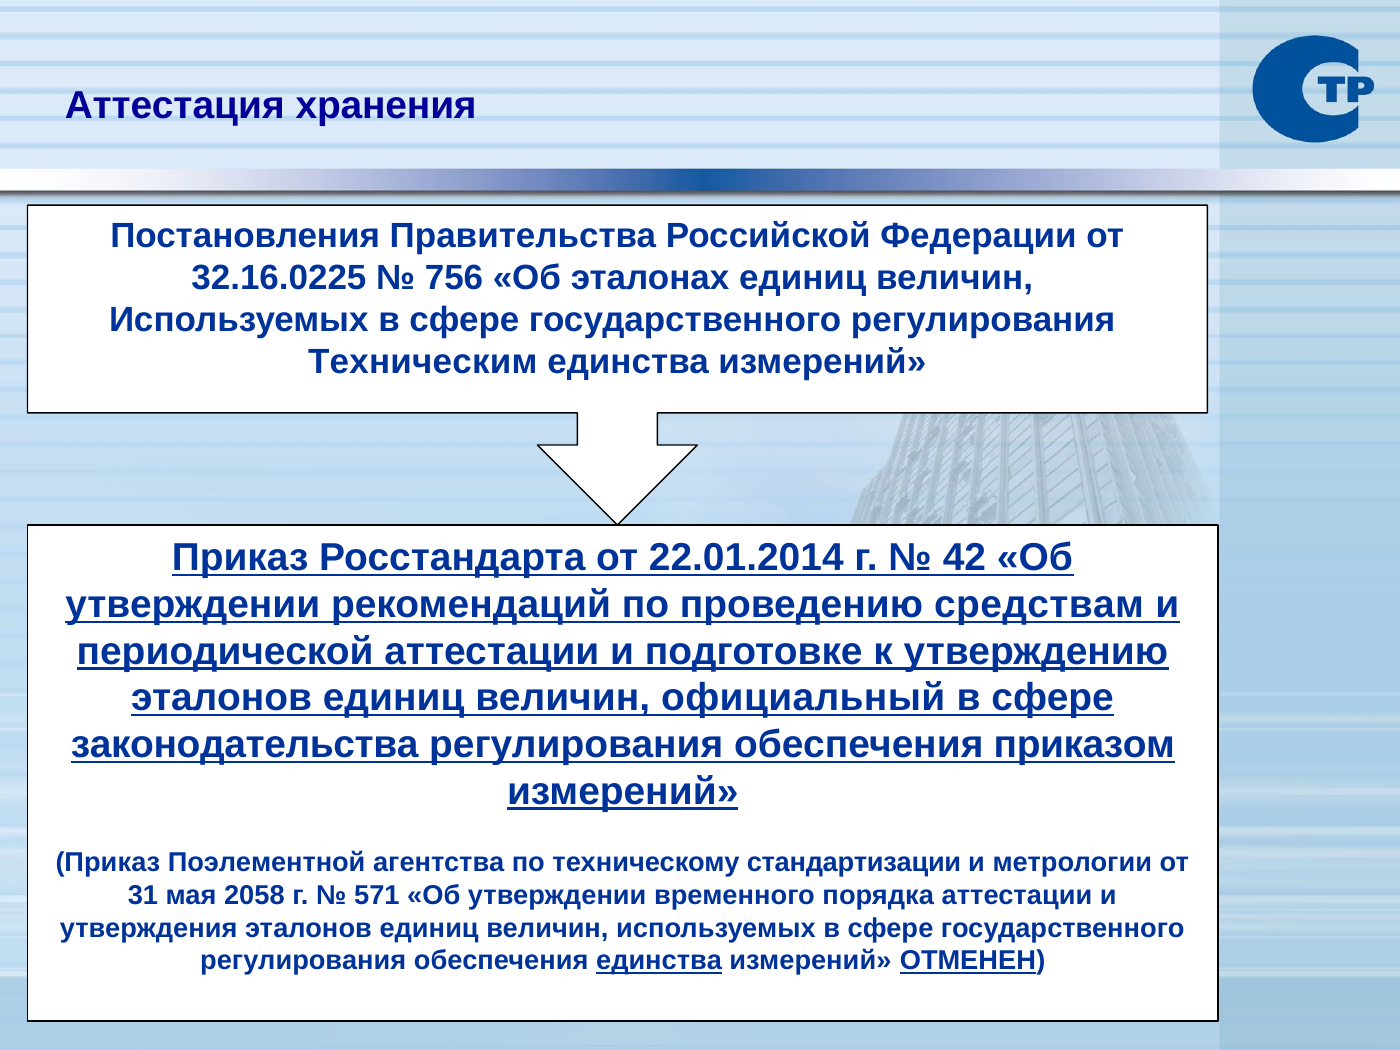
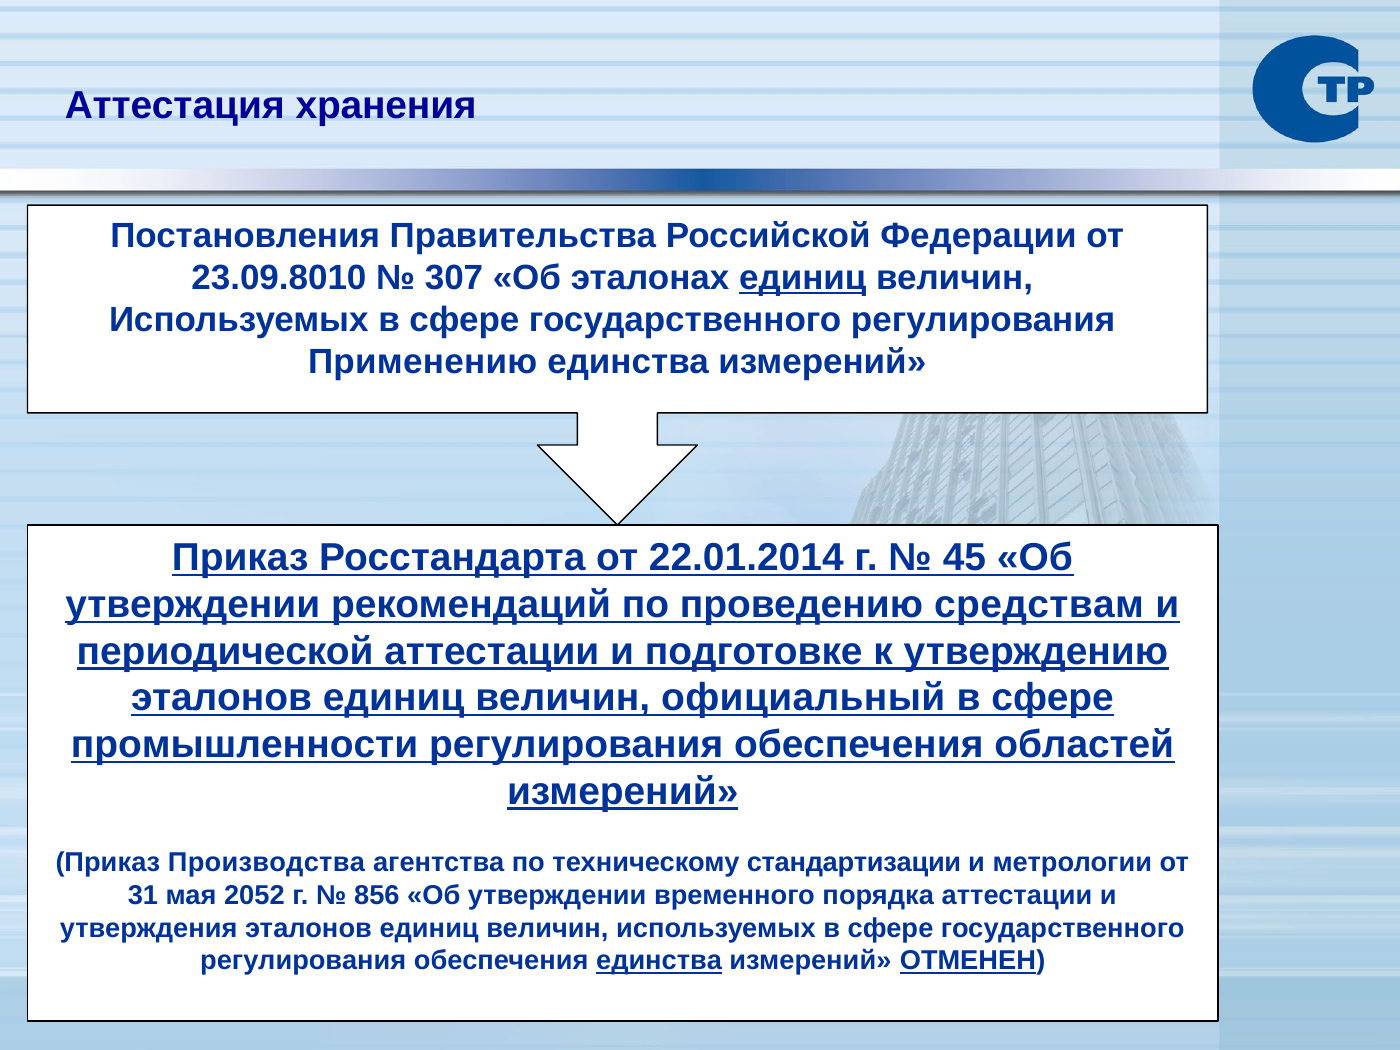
32.16.0225: 32.16.0225 -> 23.09.8010
756: 756 -> 307
единиц at (803, 278) underline: none -> present
Техническим: Техническим -> Применению
42: 42 -> 45
законодательства: законодательства -> промышленности
приказом: приказом -> областей
Поэлементной: Поэлементной -> Производства
2058: 2058 -> 2052
571: 571 -> 856
